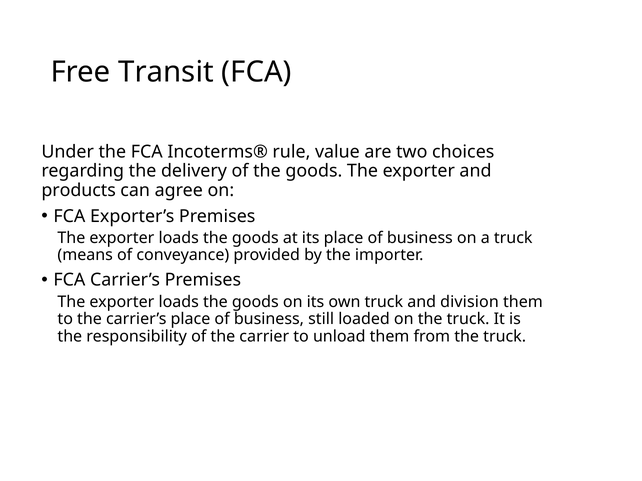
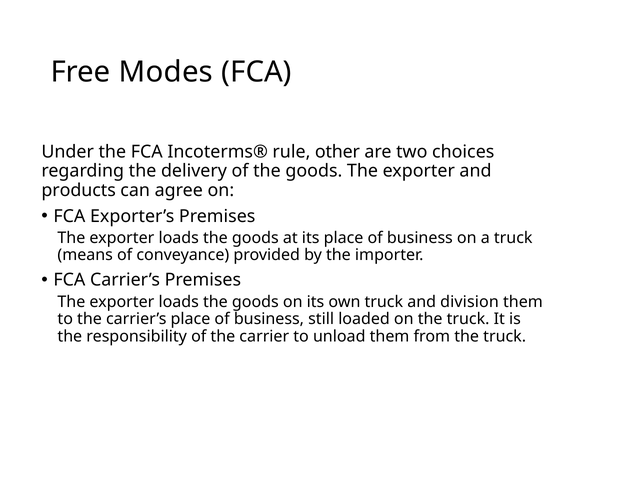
Transit: Transit -> Modes
value: value -> other
